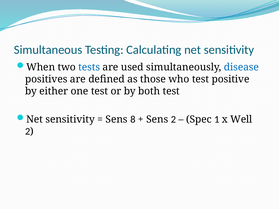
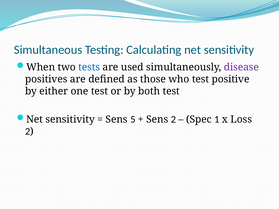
disease colour: blue -> purple
8: 8 -> 5
Well: Well -> Loss
